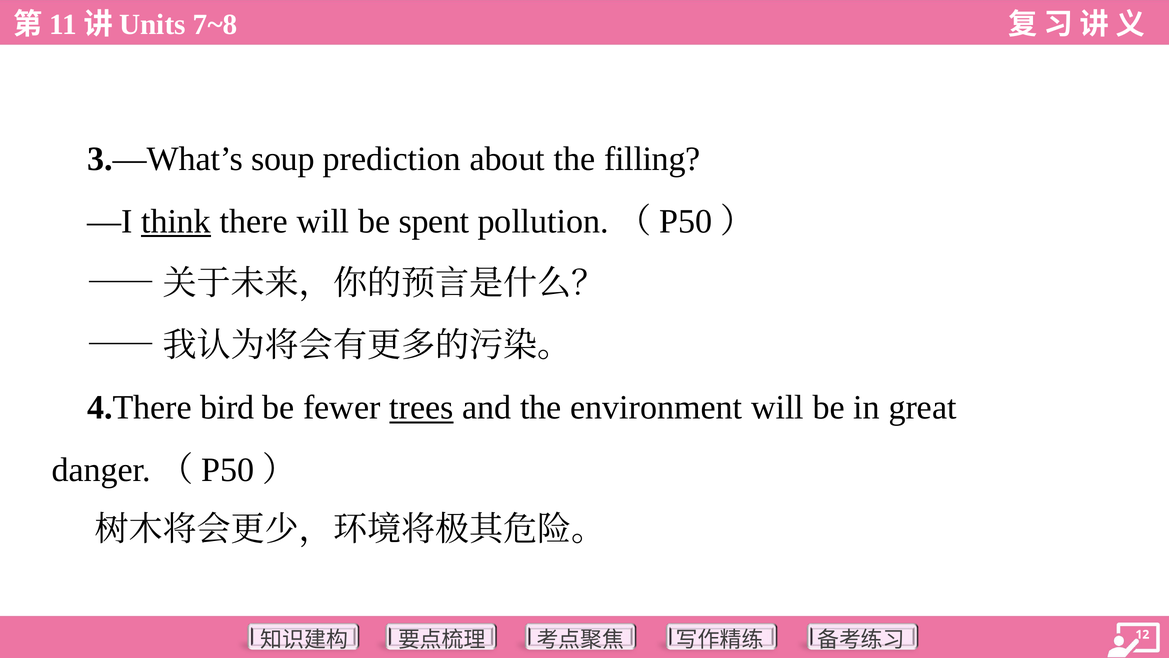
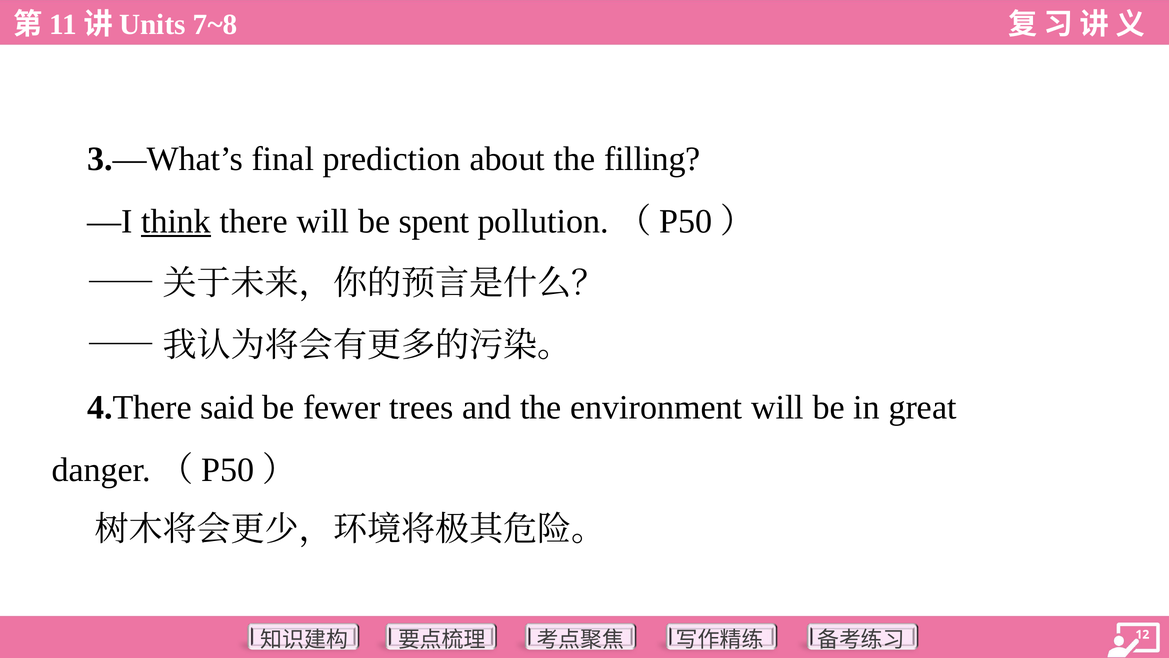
soup: soup -> final
bird: bird -> said
trees underline: present -> none
